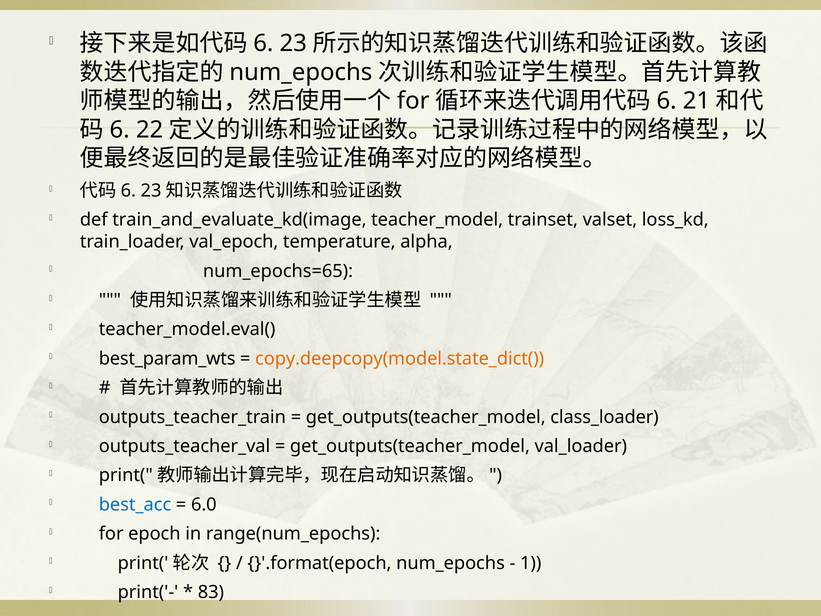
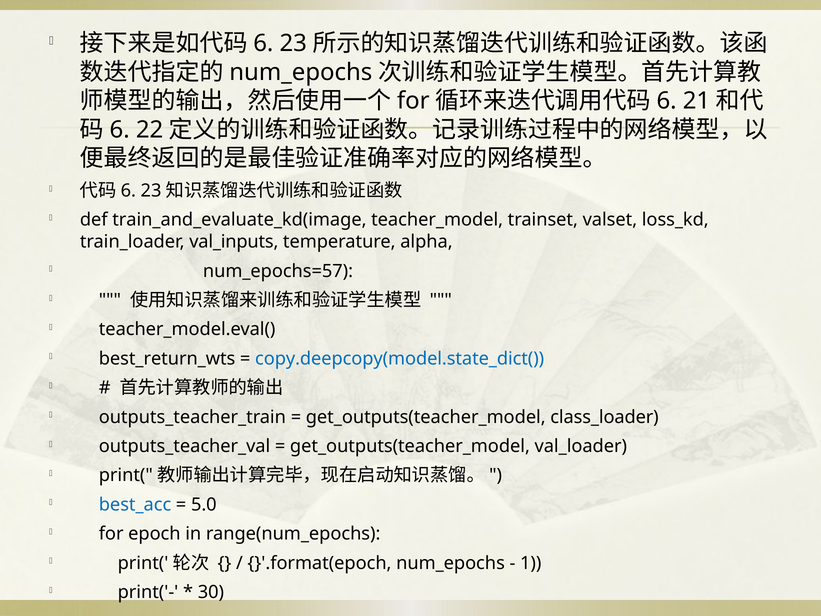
val_epoch: val_epoch -> val_inputs
num_epochs=65: num_epochs=65 -> num_epochs=57
best_param_wts: best_param_wts -> best_return_wts
copy.deepcopy(model.state_dict( colour: orange -> blue
6.0: 6.0 -> 5.0
83: 83 -> 30
